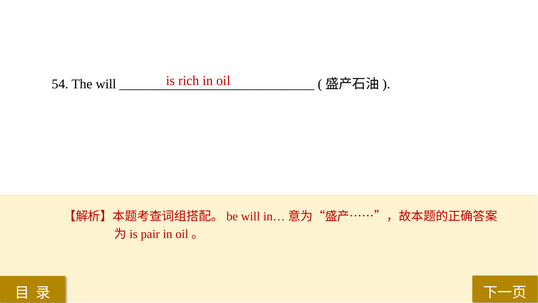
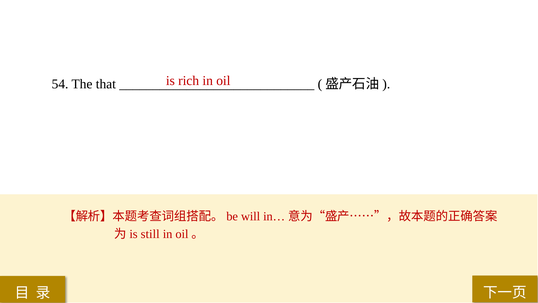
The will: will -> that
pair: pair -> still
